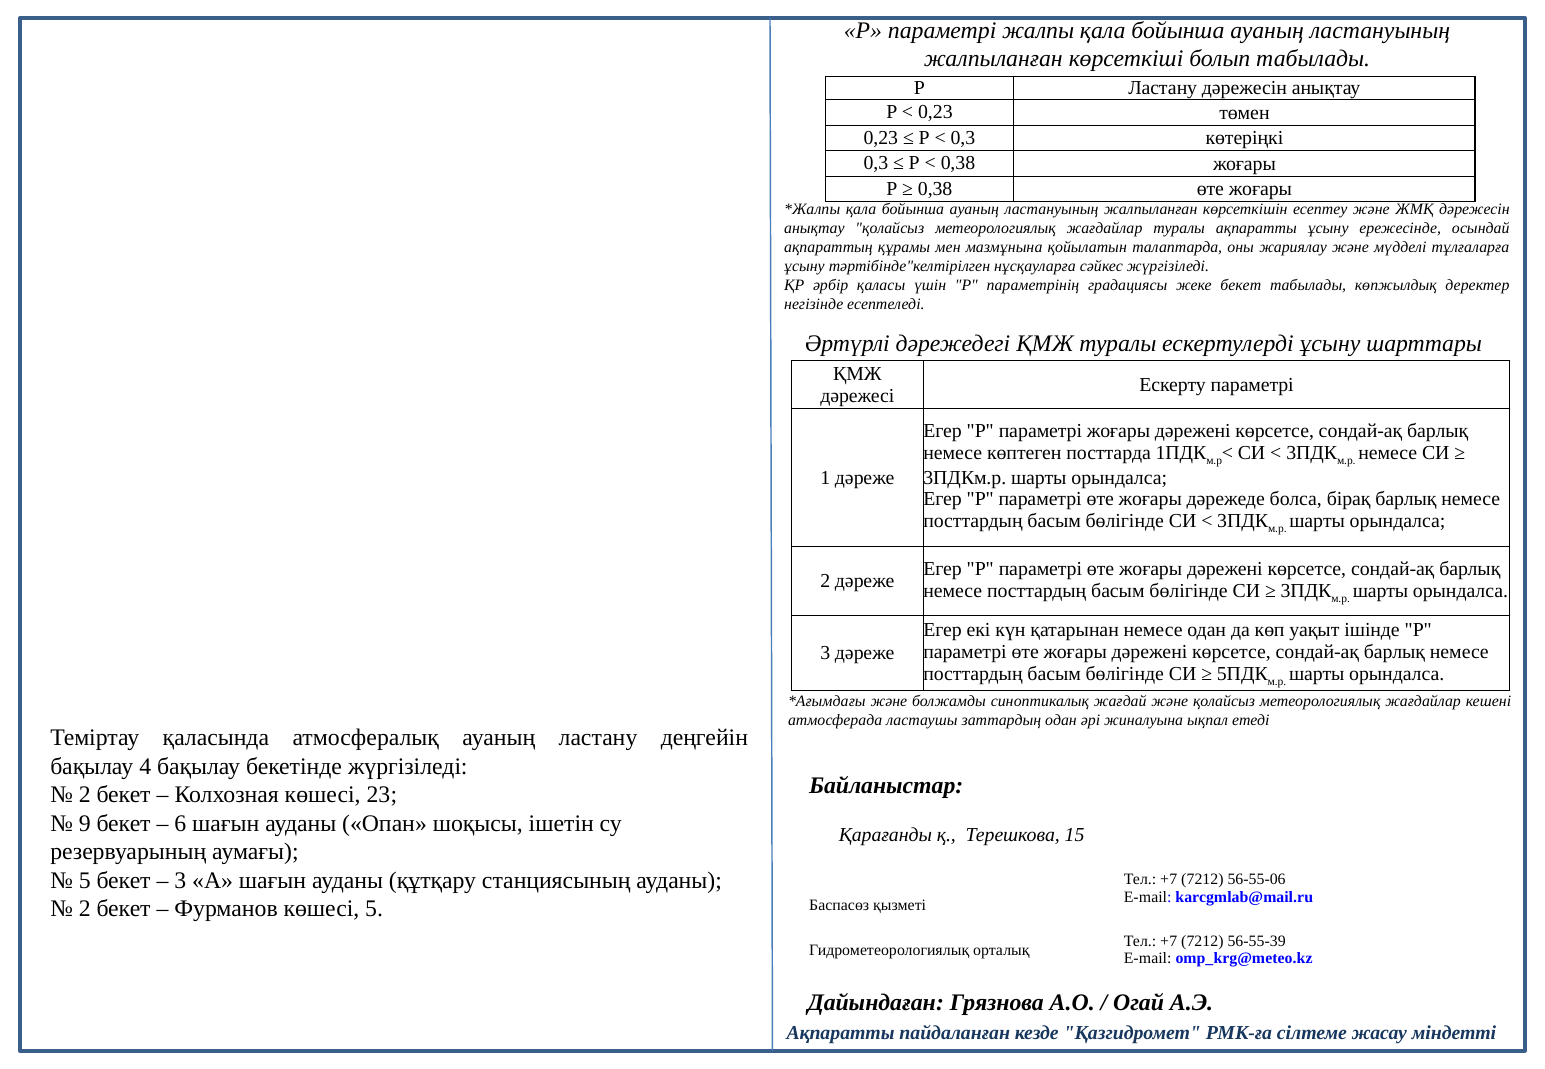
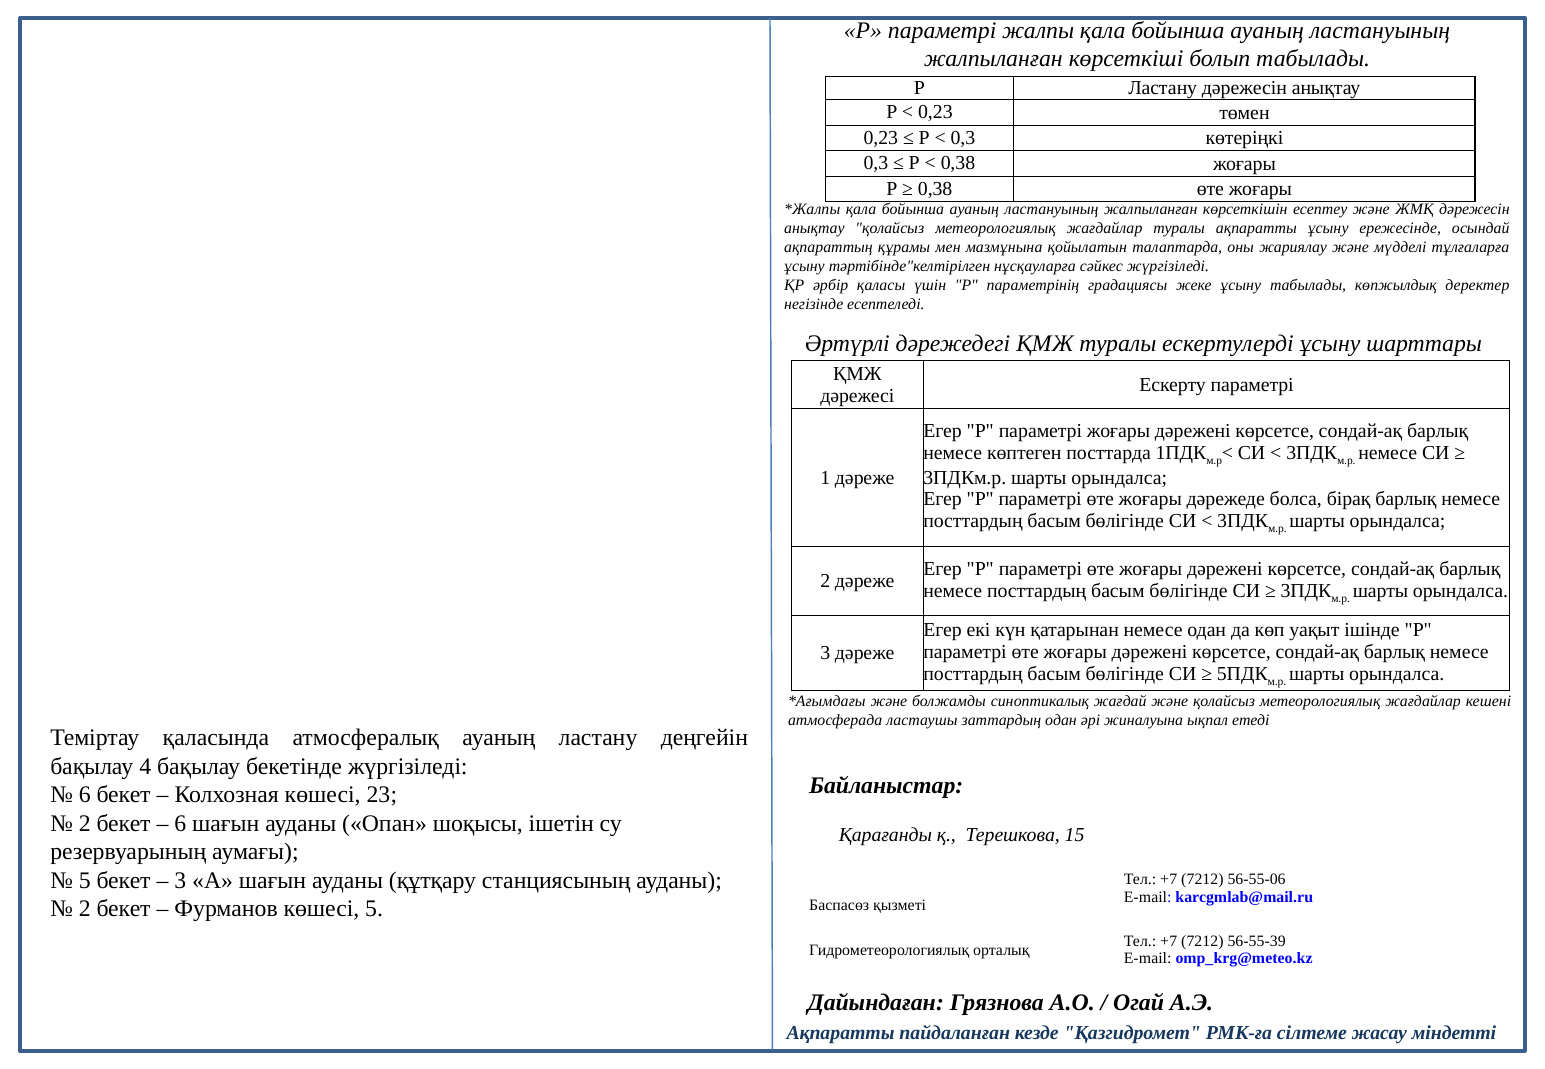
жеке бекет: бекет -> ұсыну
2 at (85, 795): 2 -> 6
9 at (85, 824): 9 -> 2
